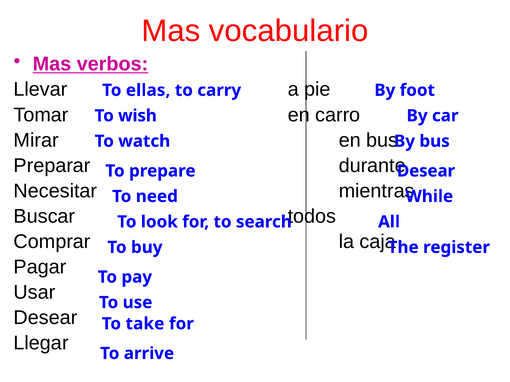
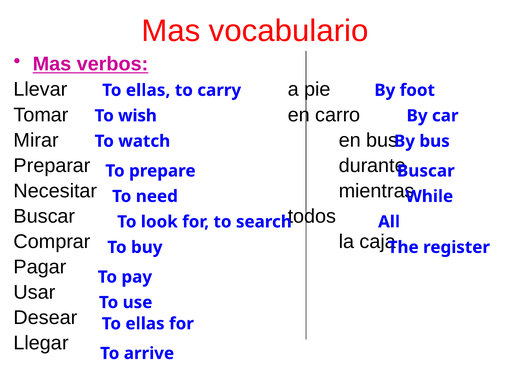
Desear at (426, 171): Desear -> Buscar
take at (145, 324): take -> ellas
